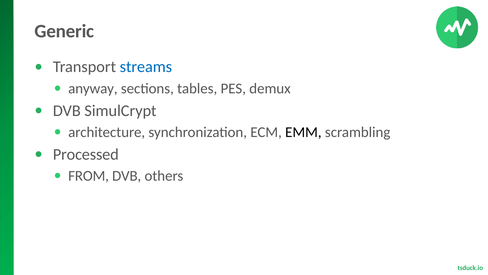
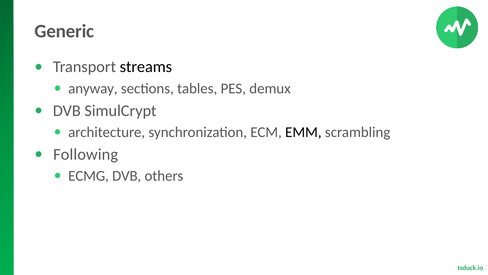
streams colour: blue -> black
Processed: Processed -> Following
FROM: FROM -> ECMG
